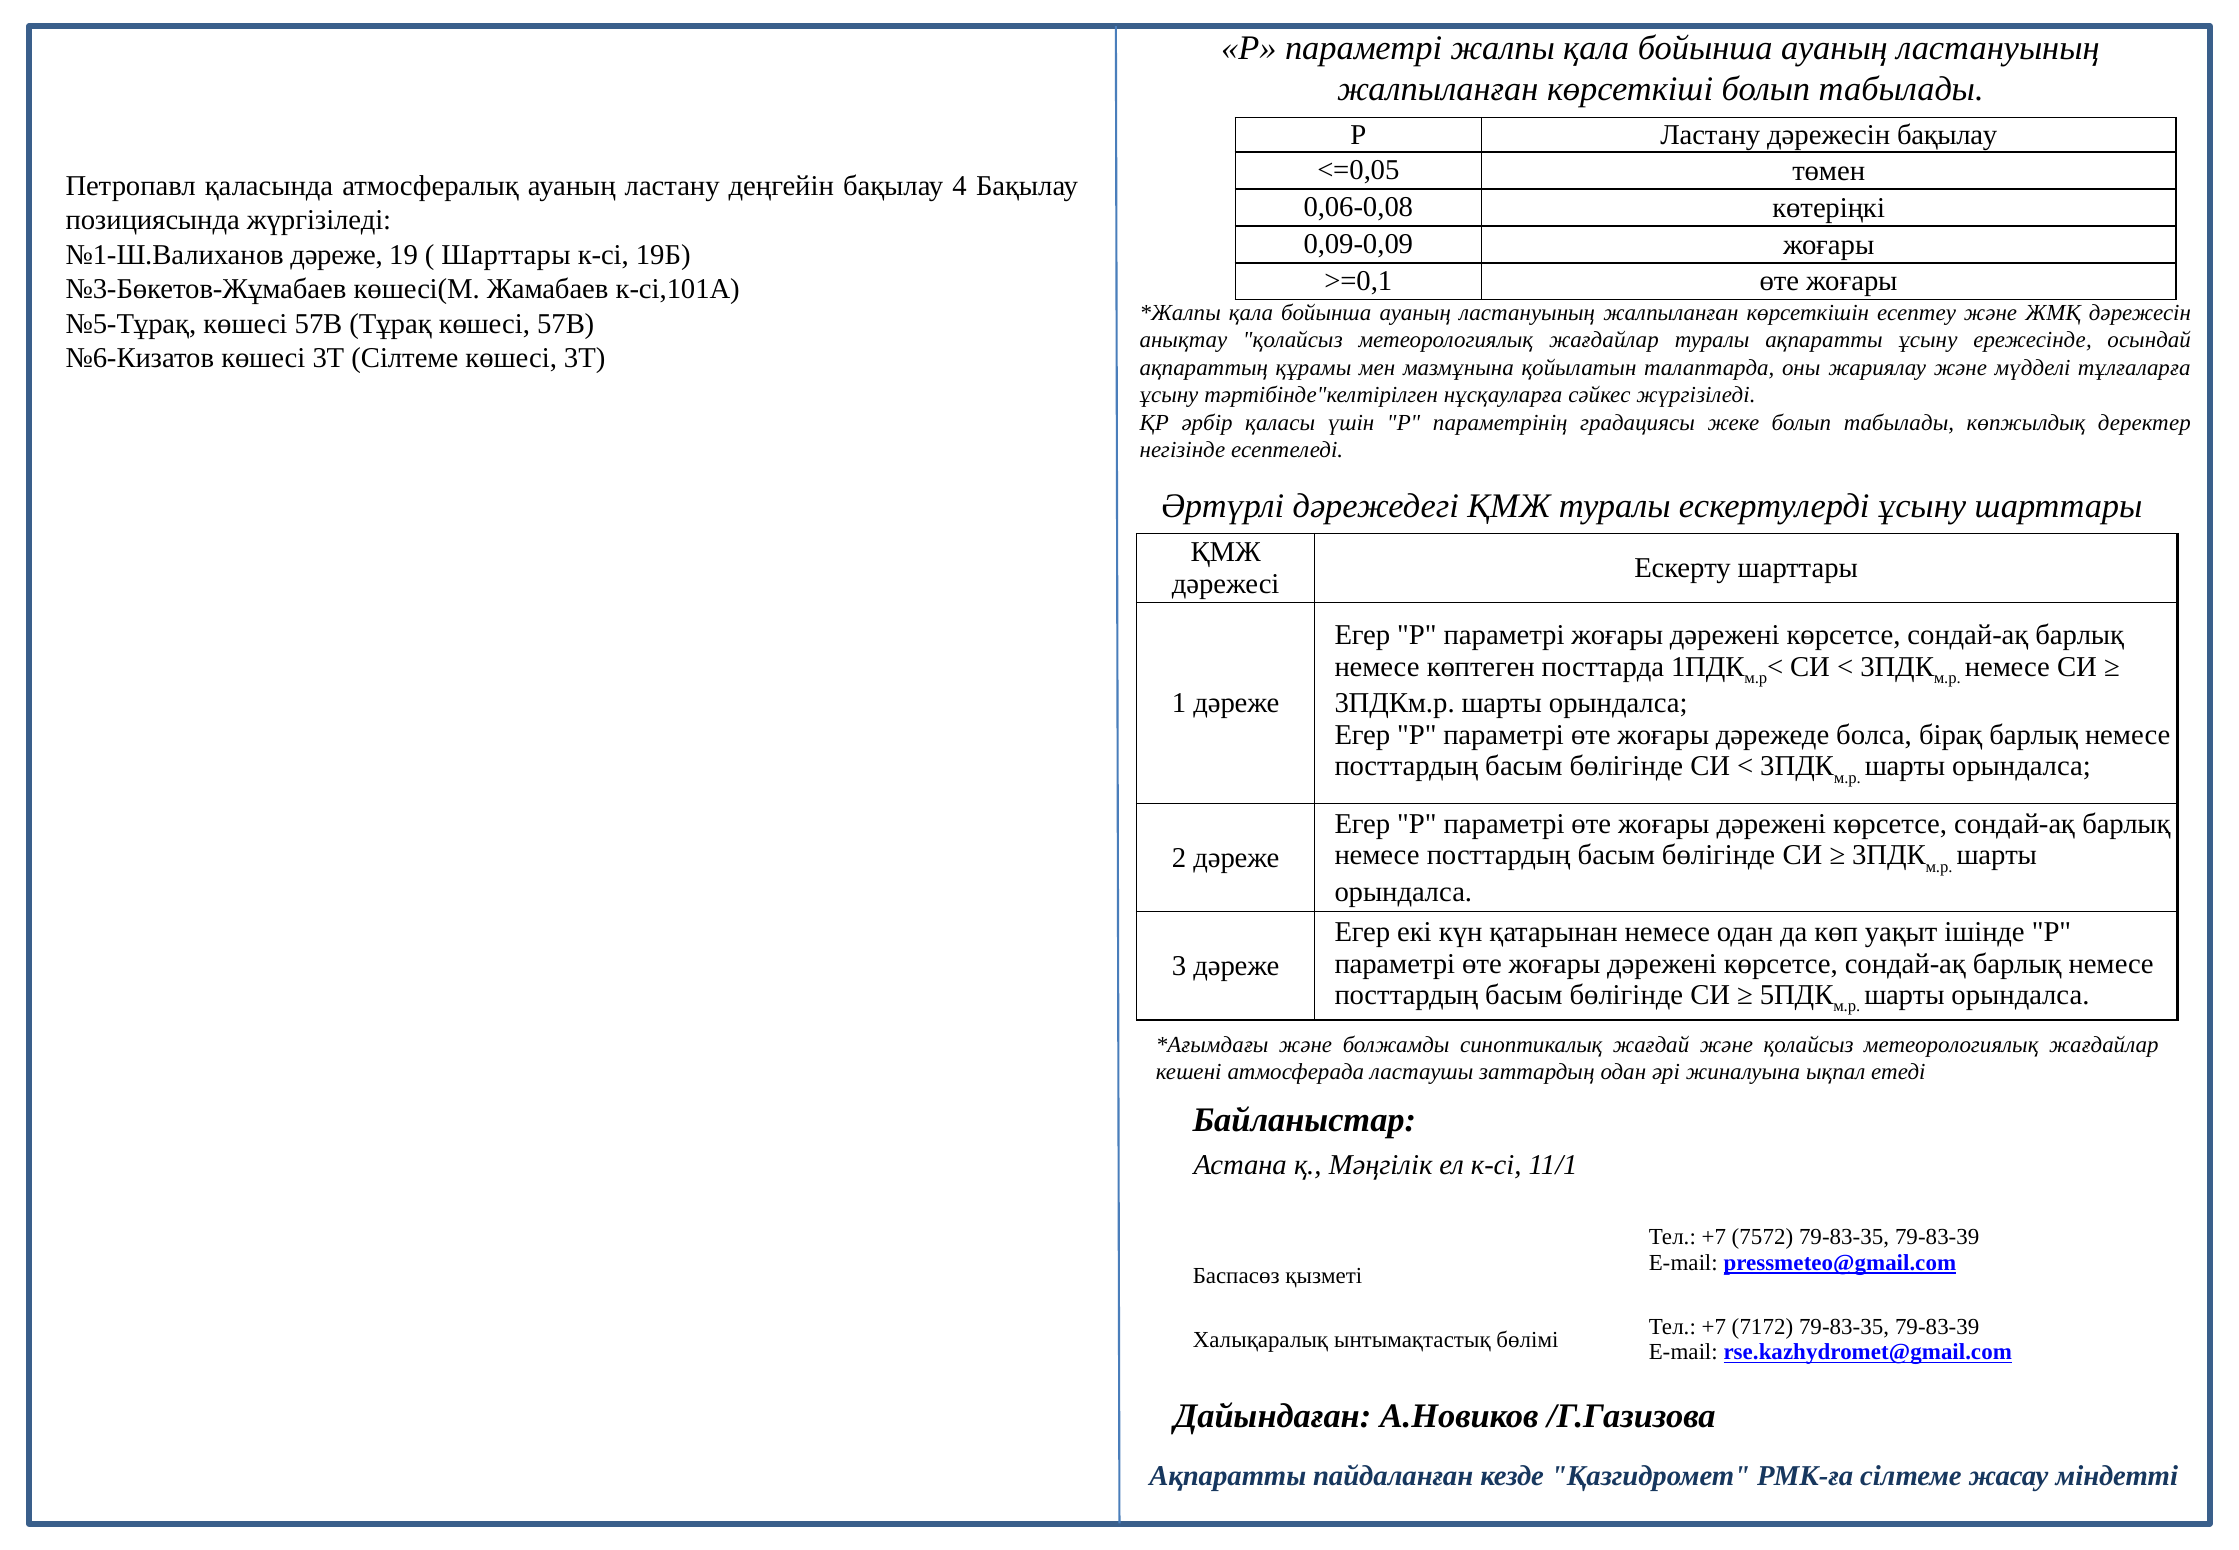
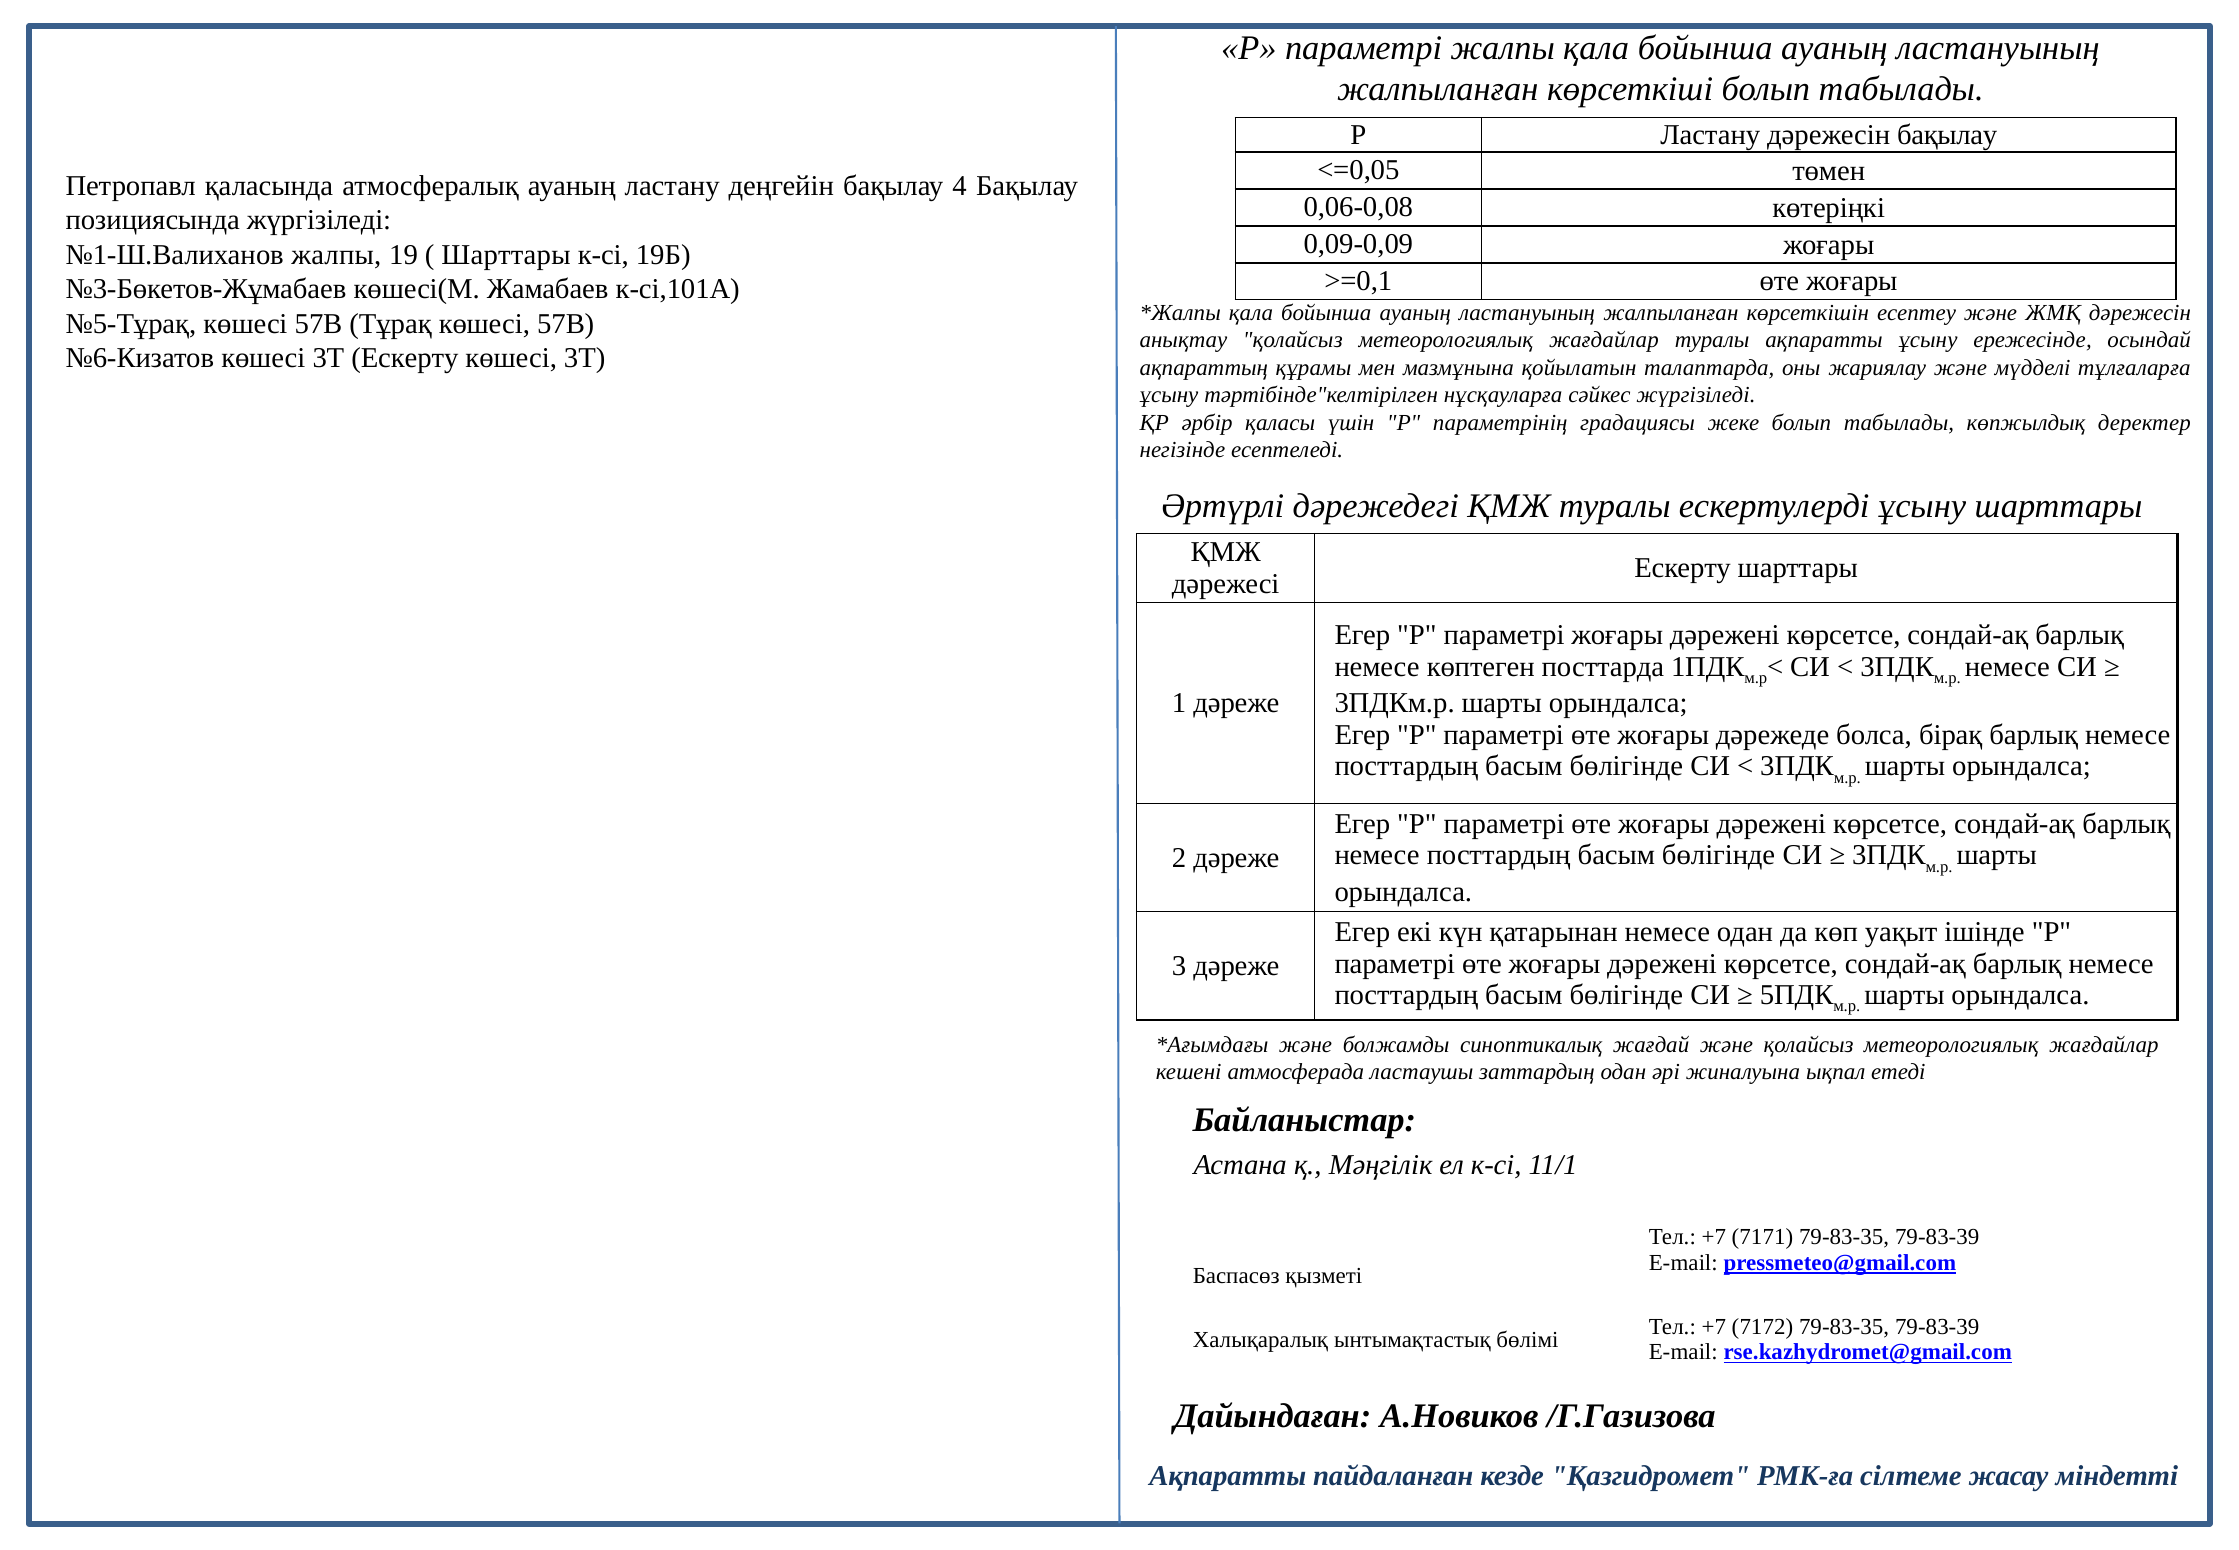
№1-Ш.Валиханов дәреже: дәреже -> жалпы
3Т Сілтеме: Сілтеме -> Ескерту
7572: 7572 -> 7171
